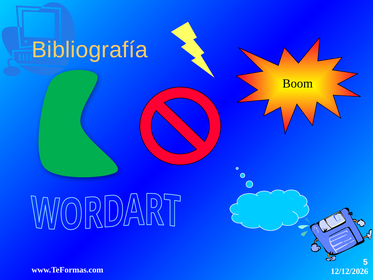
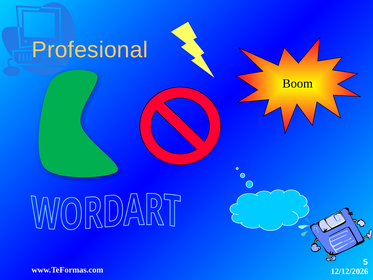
Bibliografía: Bibliografía -> Profesional
